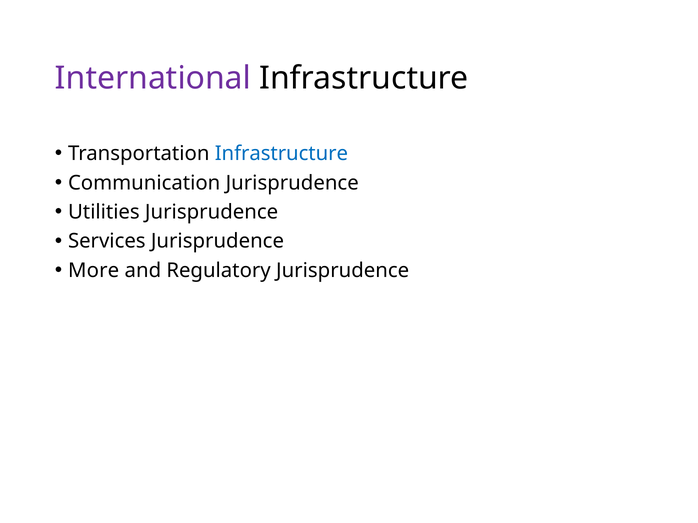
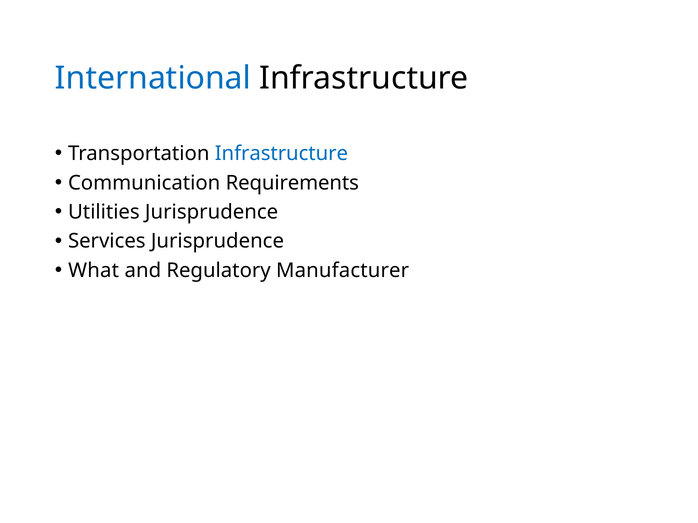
International colour: purple -> blue
Communication Jurisprudence: Jurisprudence -> Requirements
More: More -> What
Regulatory Jurisprudence: Jurisprudence -> Manufacturer
